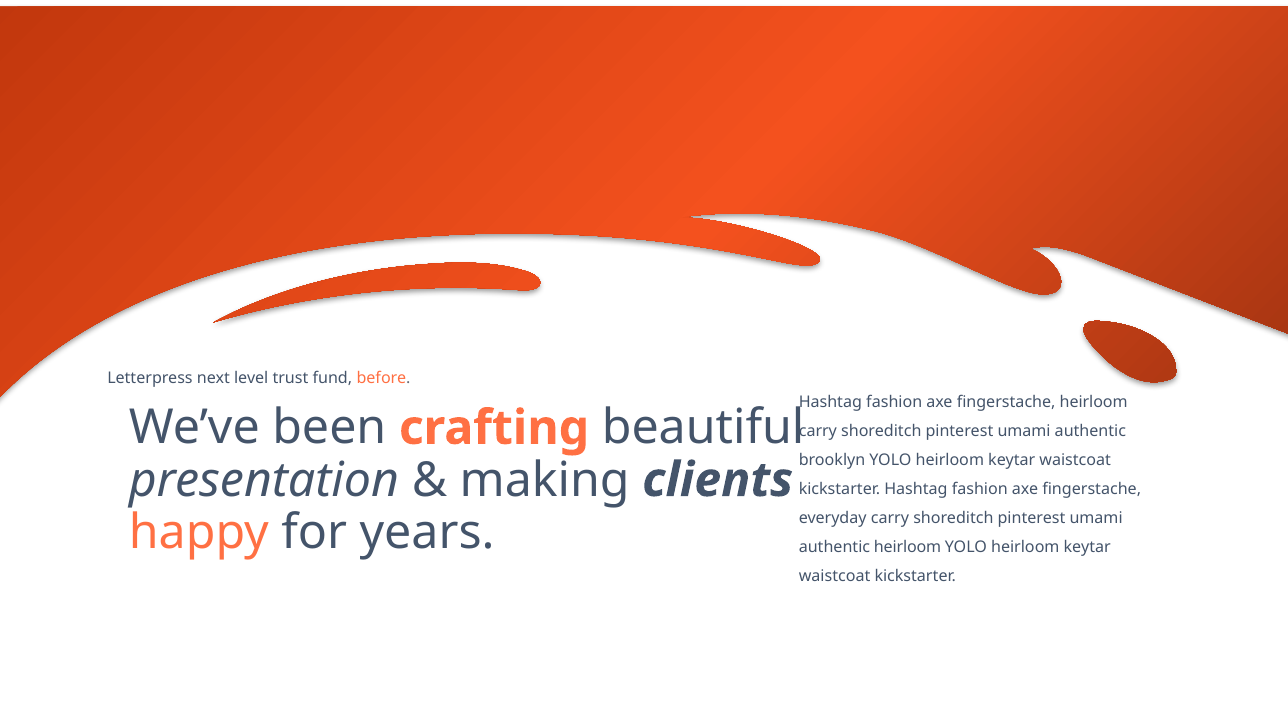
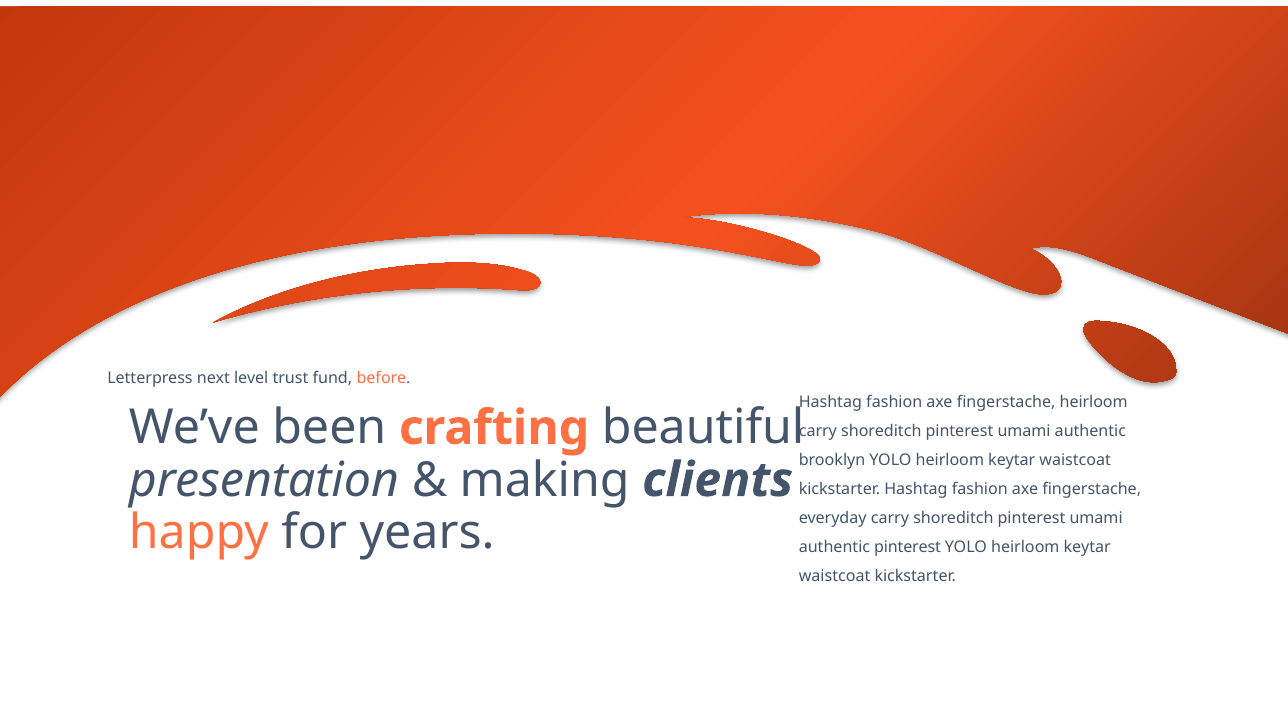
authentic heirloom: heirloom -> pinterest
